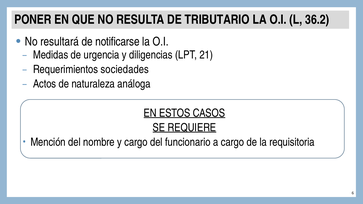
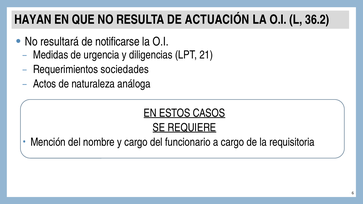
PONER: PONER -> HAYAN
TRIBUTARIO: TRIBUTARIO -> ACTUACIÓN
